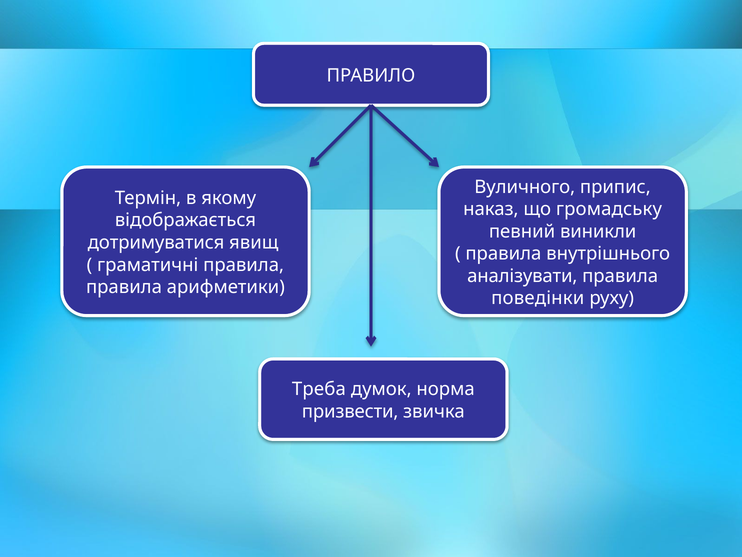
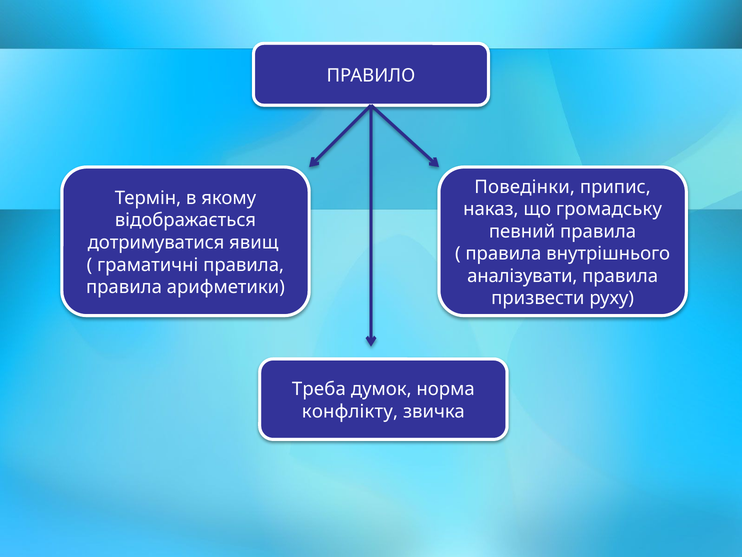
Вуличного: Вуличного -> Поведінки
певний виникли: виникли -> правила
поведінки: поведінки -> призвести
призвести: призвести -> конфлікту
